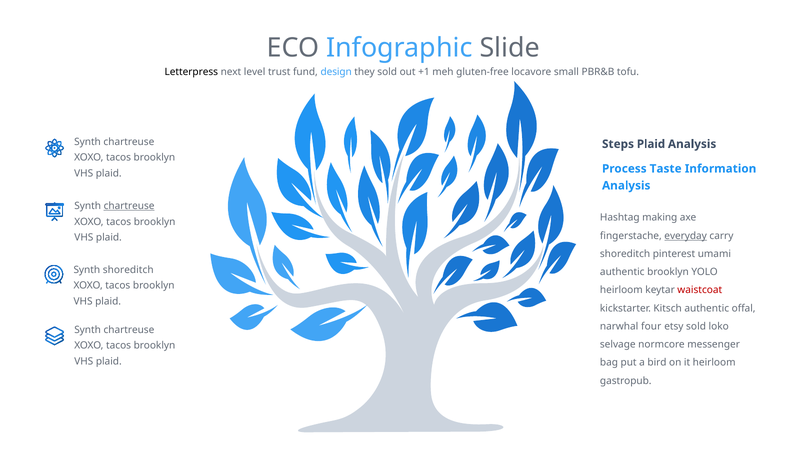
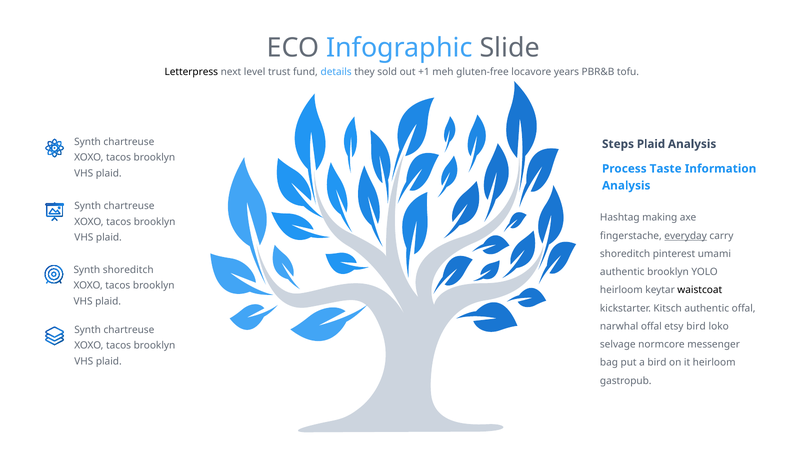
design: design -> details
small: small -> years
chartreuse at (129, 206) underline: present -> none
waistcoat colour: red -> black
narwhal four: four -> offal
etsy sold: sold -> bird
